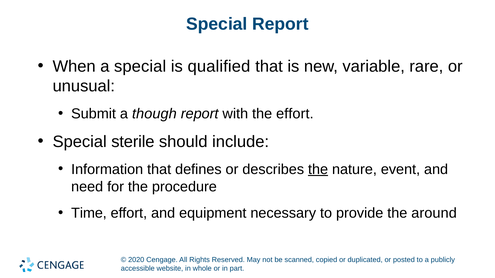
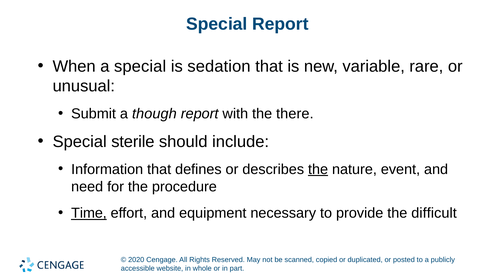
qualified: qualified -> sedation
the effort: effort -> there
Time underline: none -> present
around: around -> difficult
